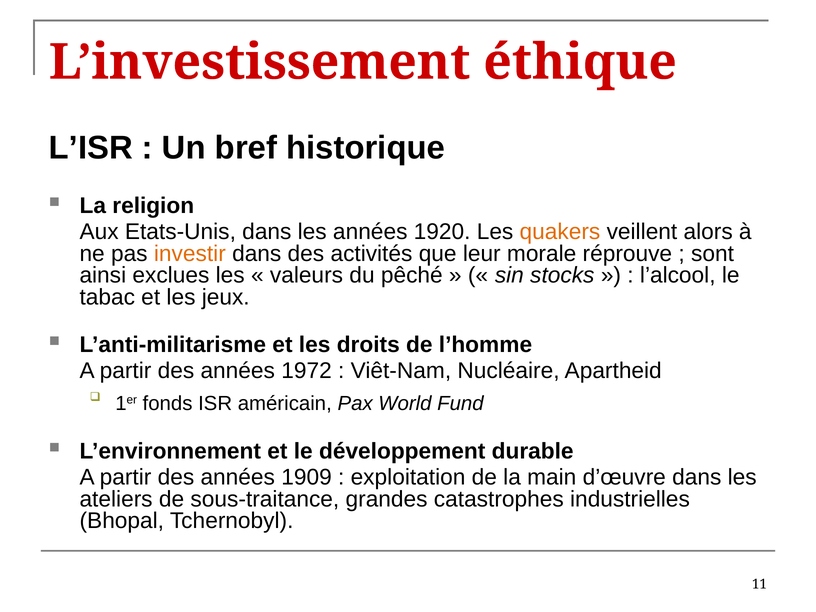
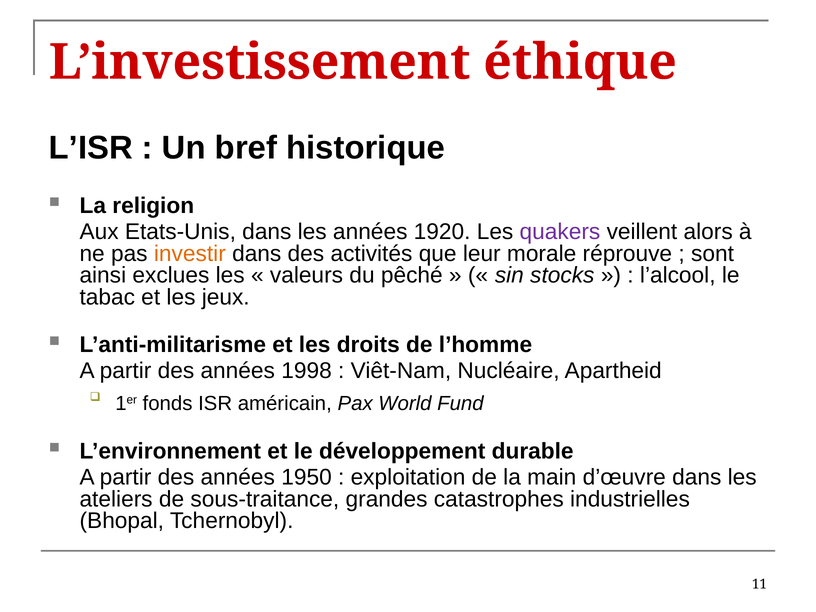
quakers colour: orange -> purple
1972: 1972 -> 1998
1909: 1909 -> 1950
